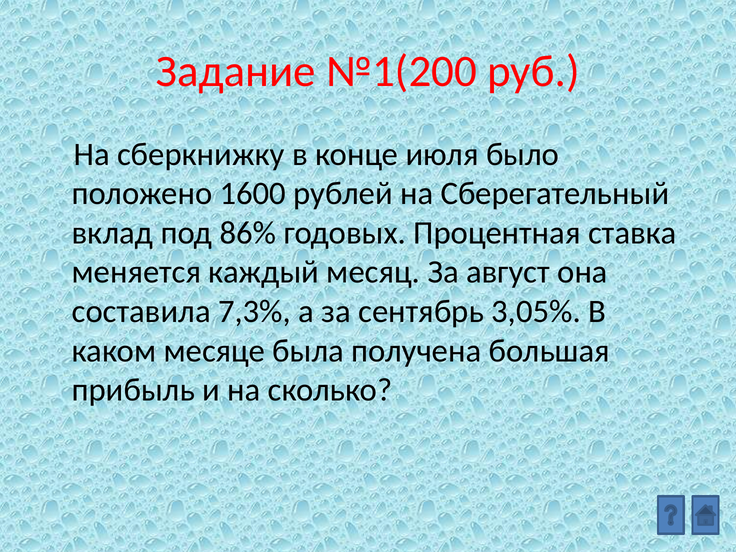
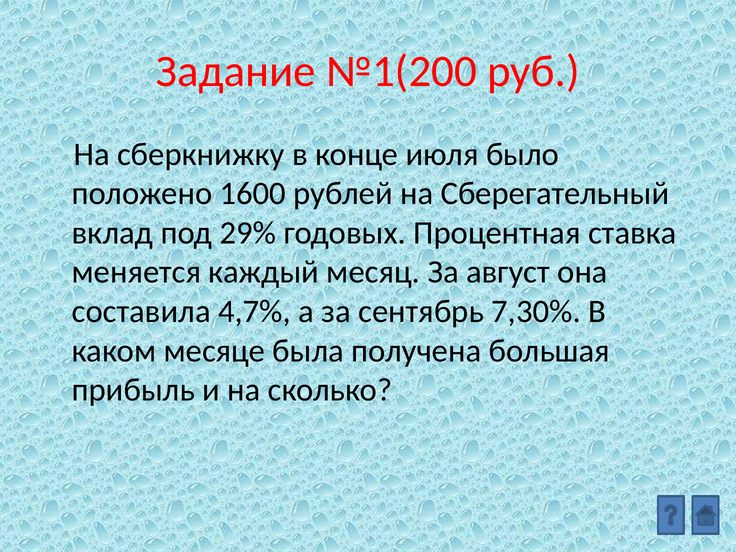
86%: 86% -> 29%
7,3%: 7,3% -> 4,7%
3,05%: 3,05% -> 7,30%
